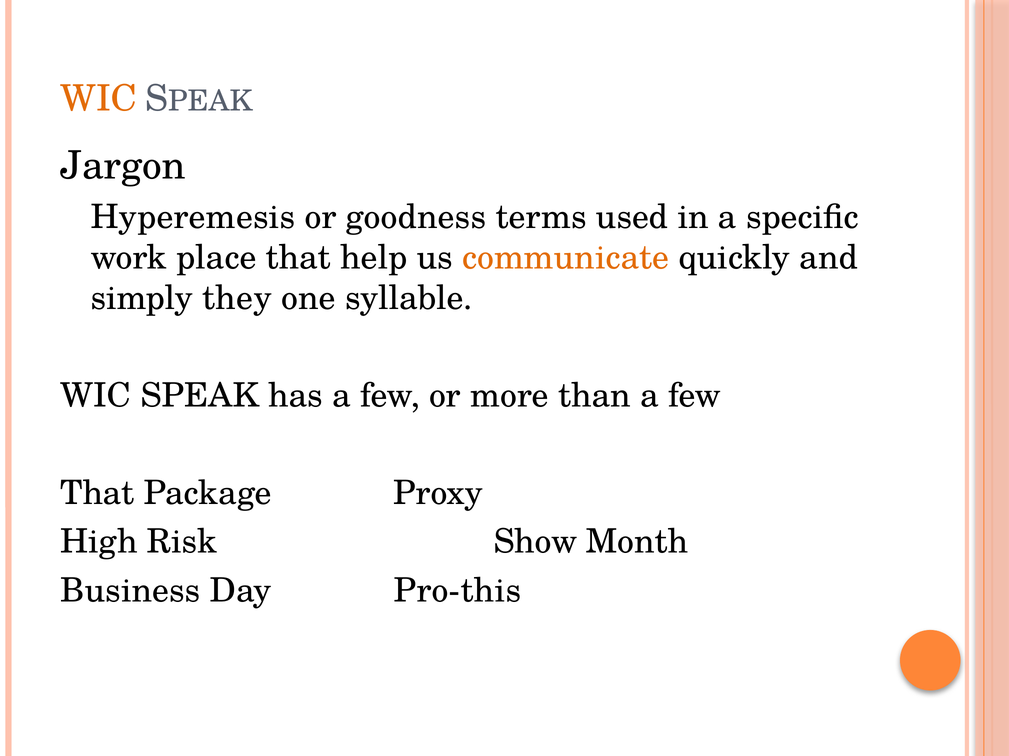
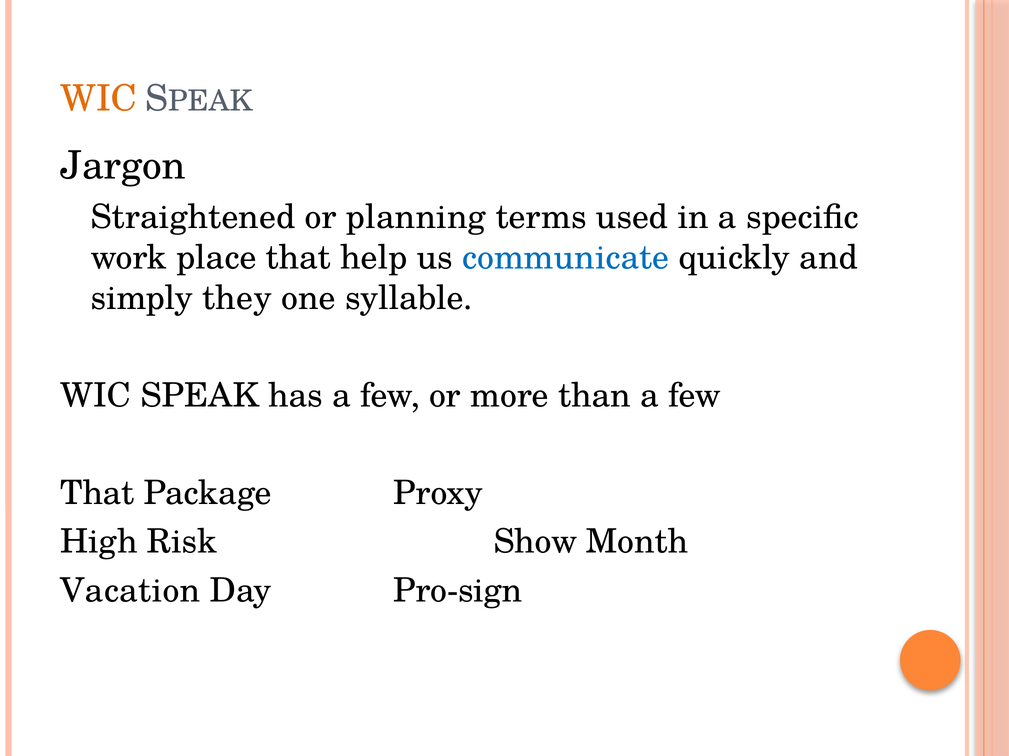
Hyperemesis: Hyperemesis -> Straightened
goodness: goodness -> planning
communicate colour: orange -> blue
Business: Business -> Vacation
Pro-this: Pro-this -> Pro-sign
